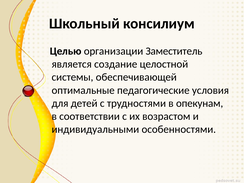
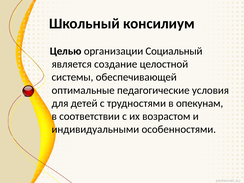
Заместитель: Заместитель -> Социальный
